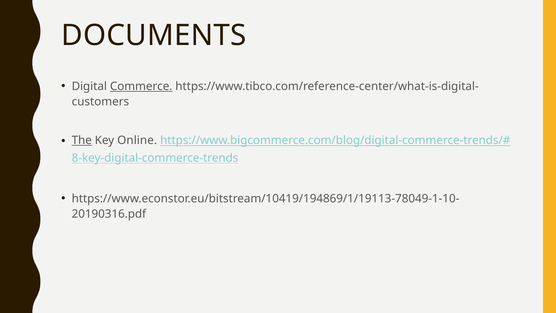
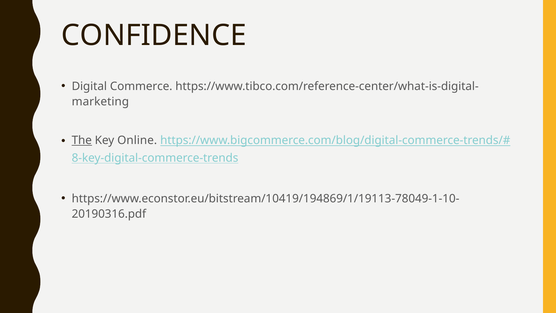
DOCUMENTS: DOCUMENTS -> CONFIDENCE
Commerce underline: present -> none
customers: customers -> marketing
